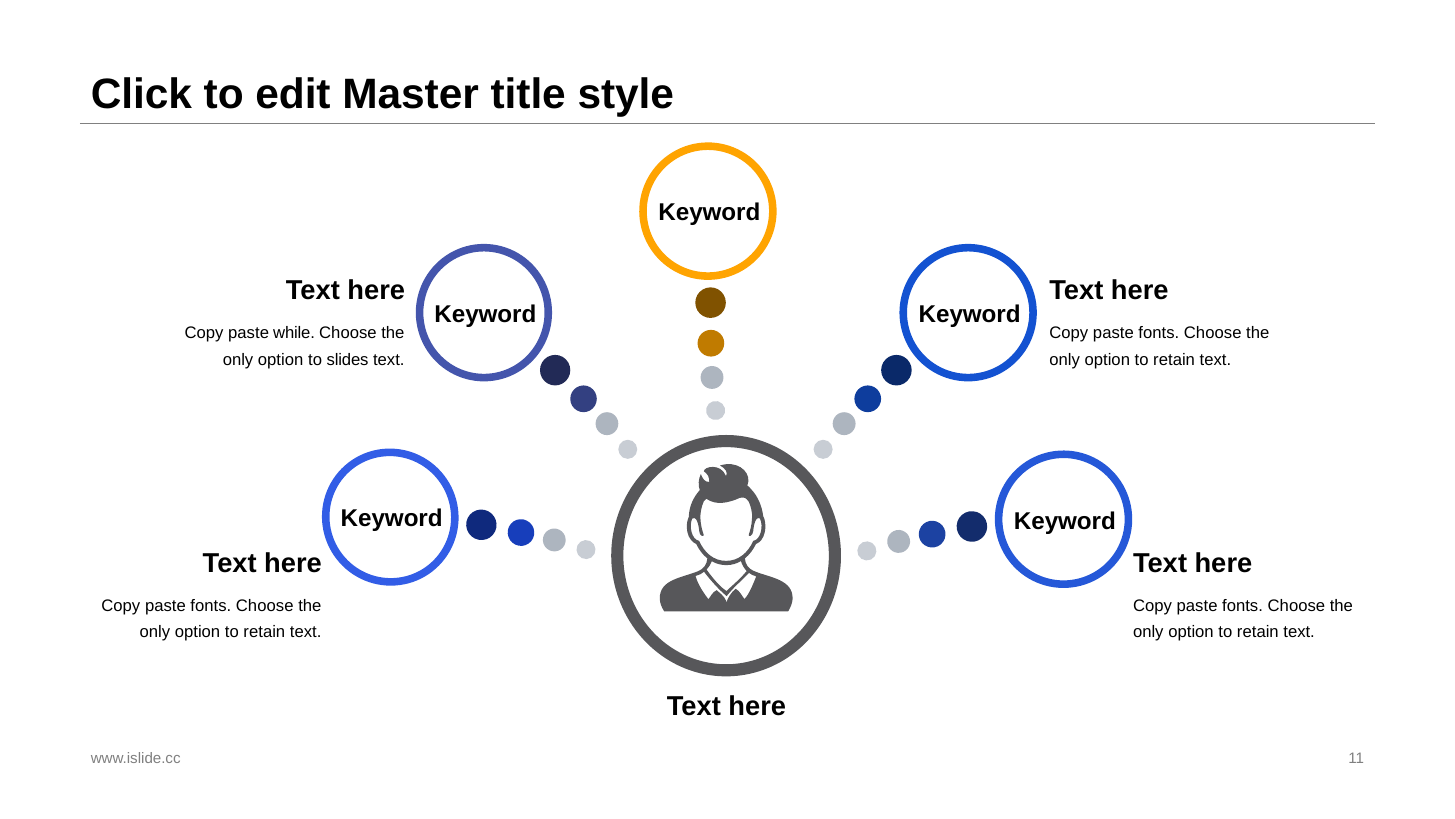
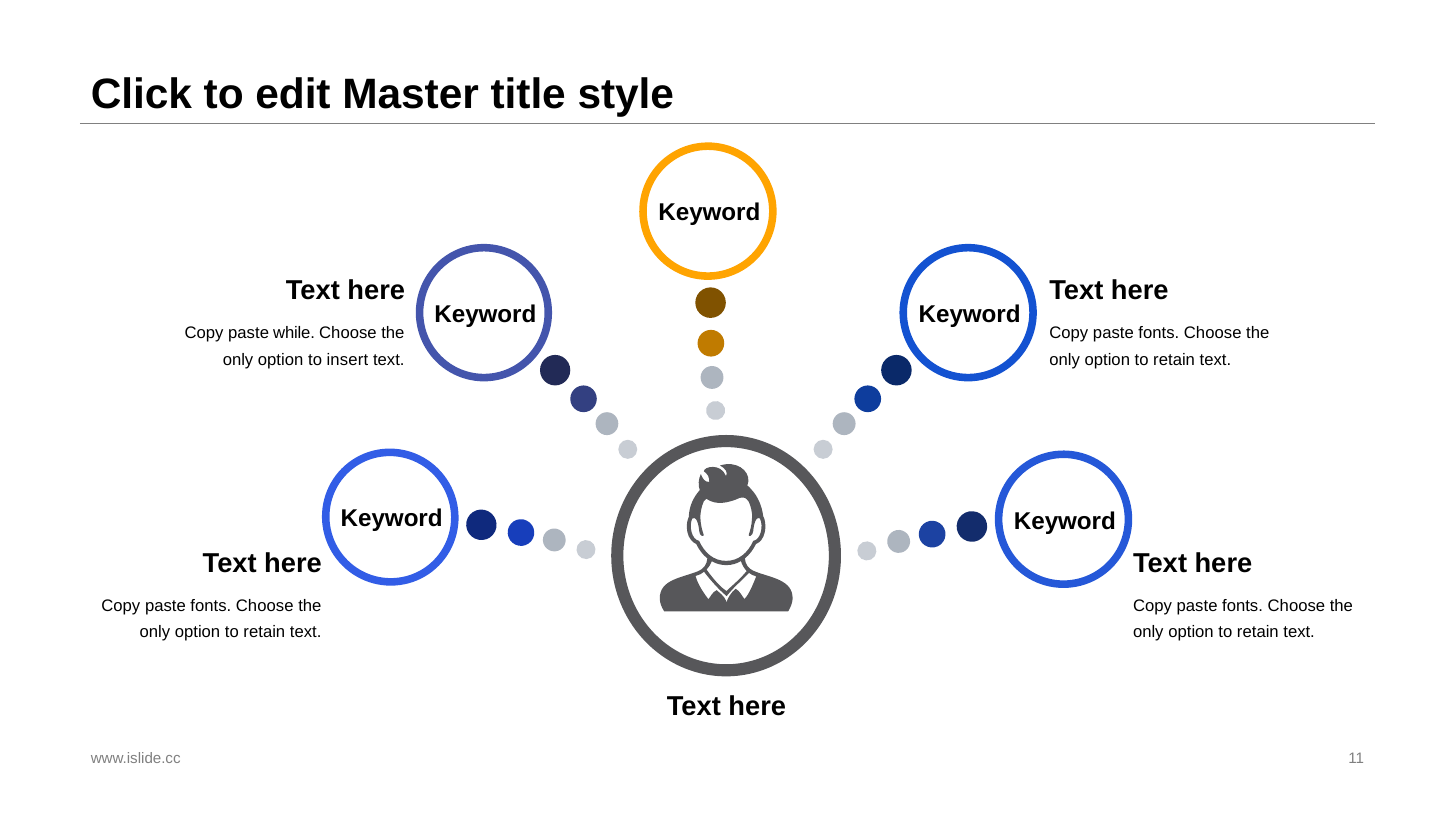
slides: slides -> insert
